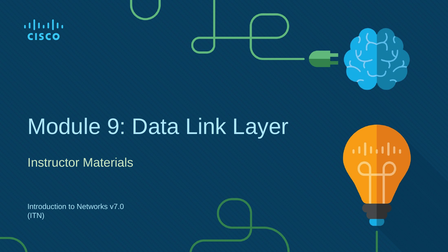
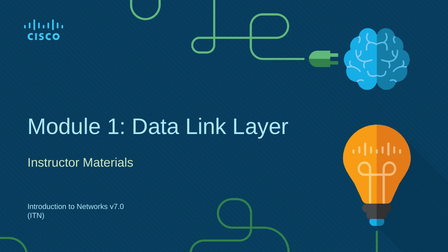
9: 9 -> 1
